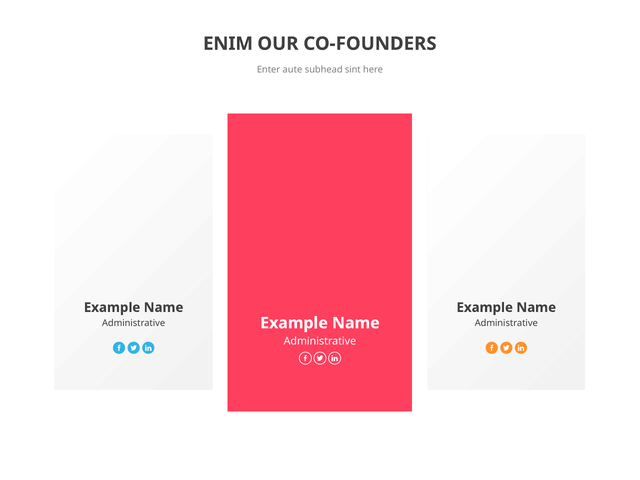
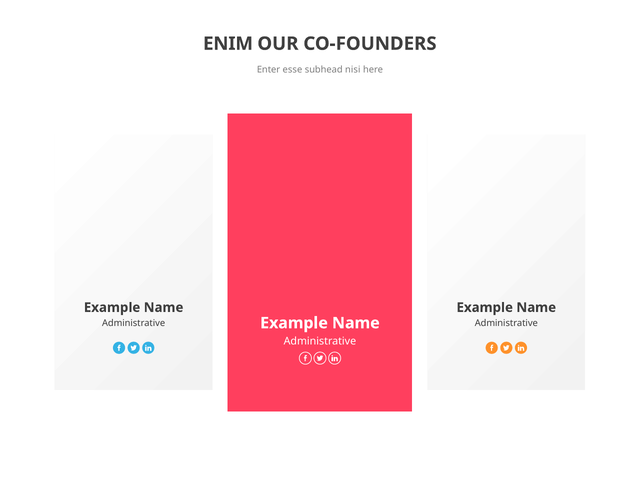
aute: aute -> esse
sint: sint -> nisi
